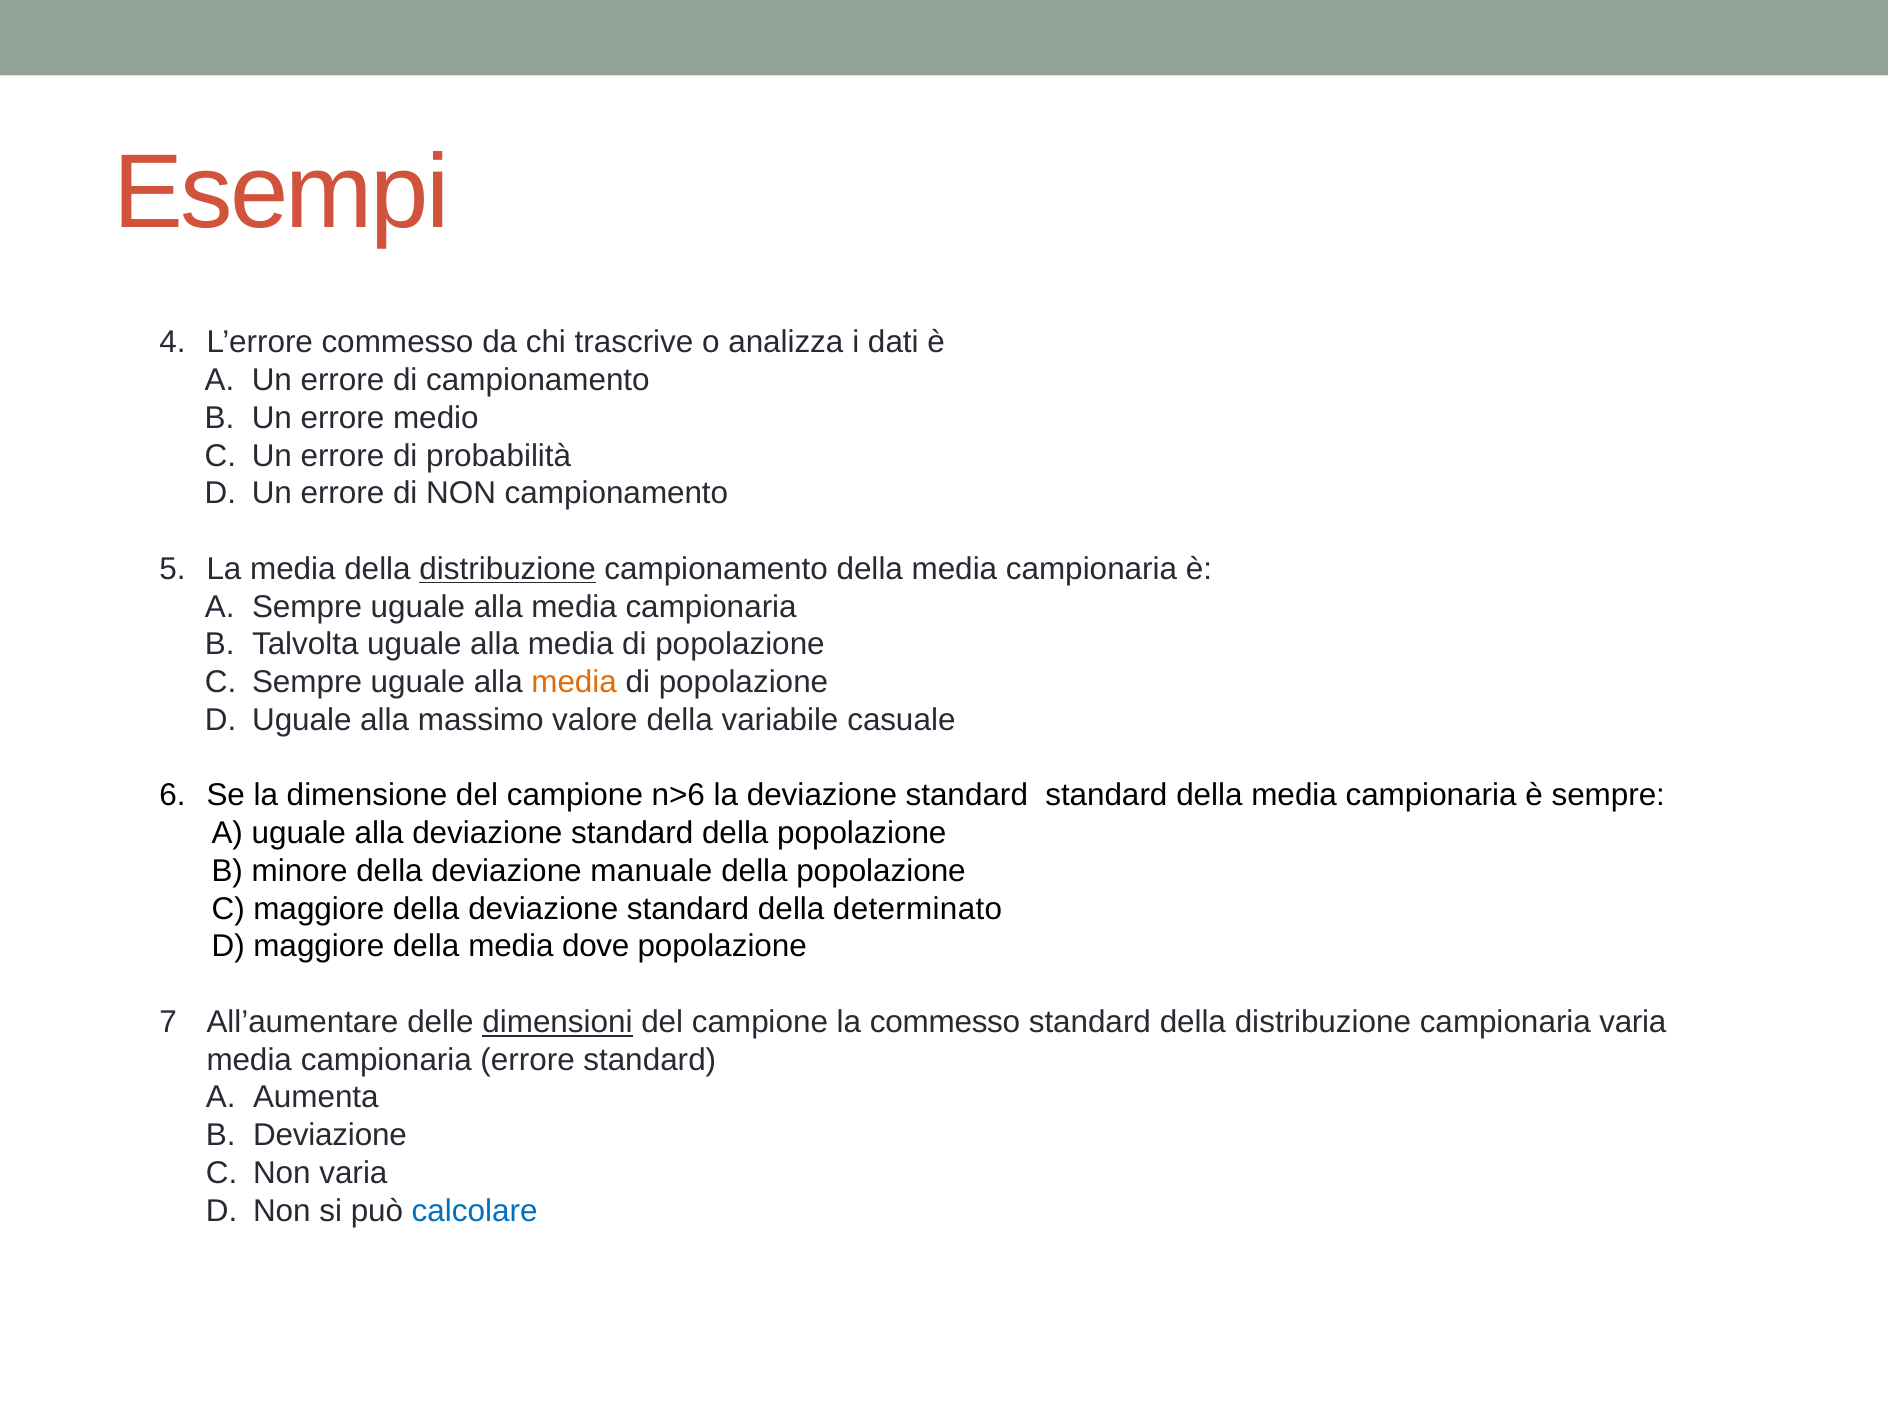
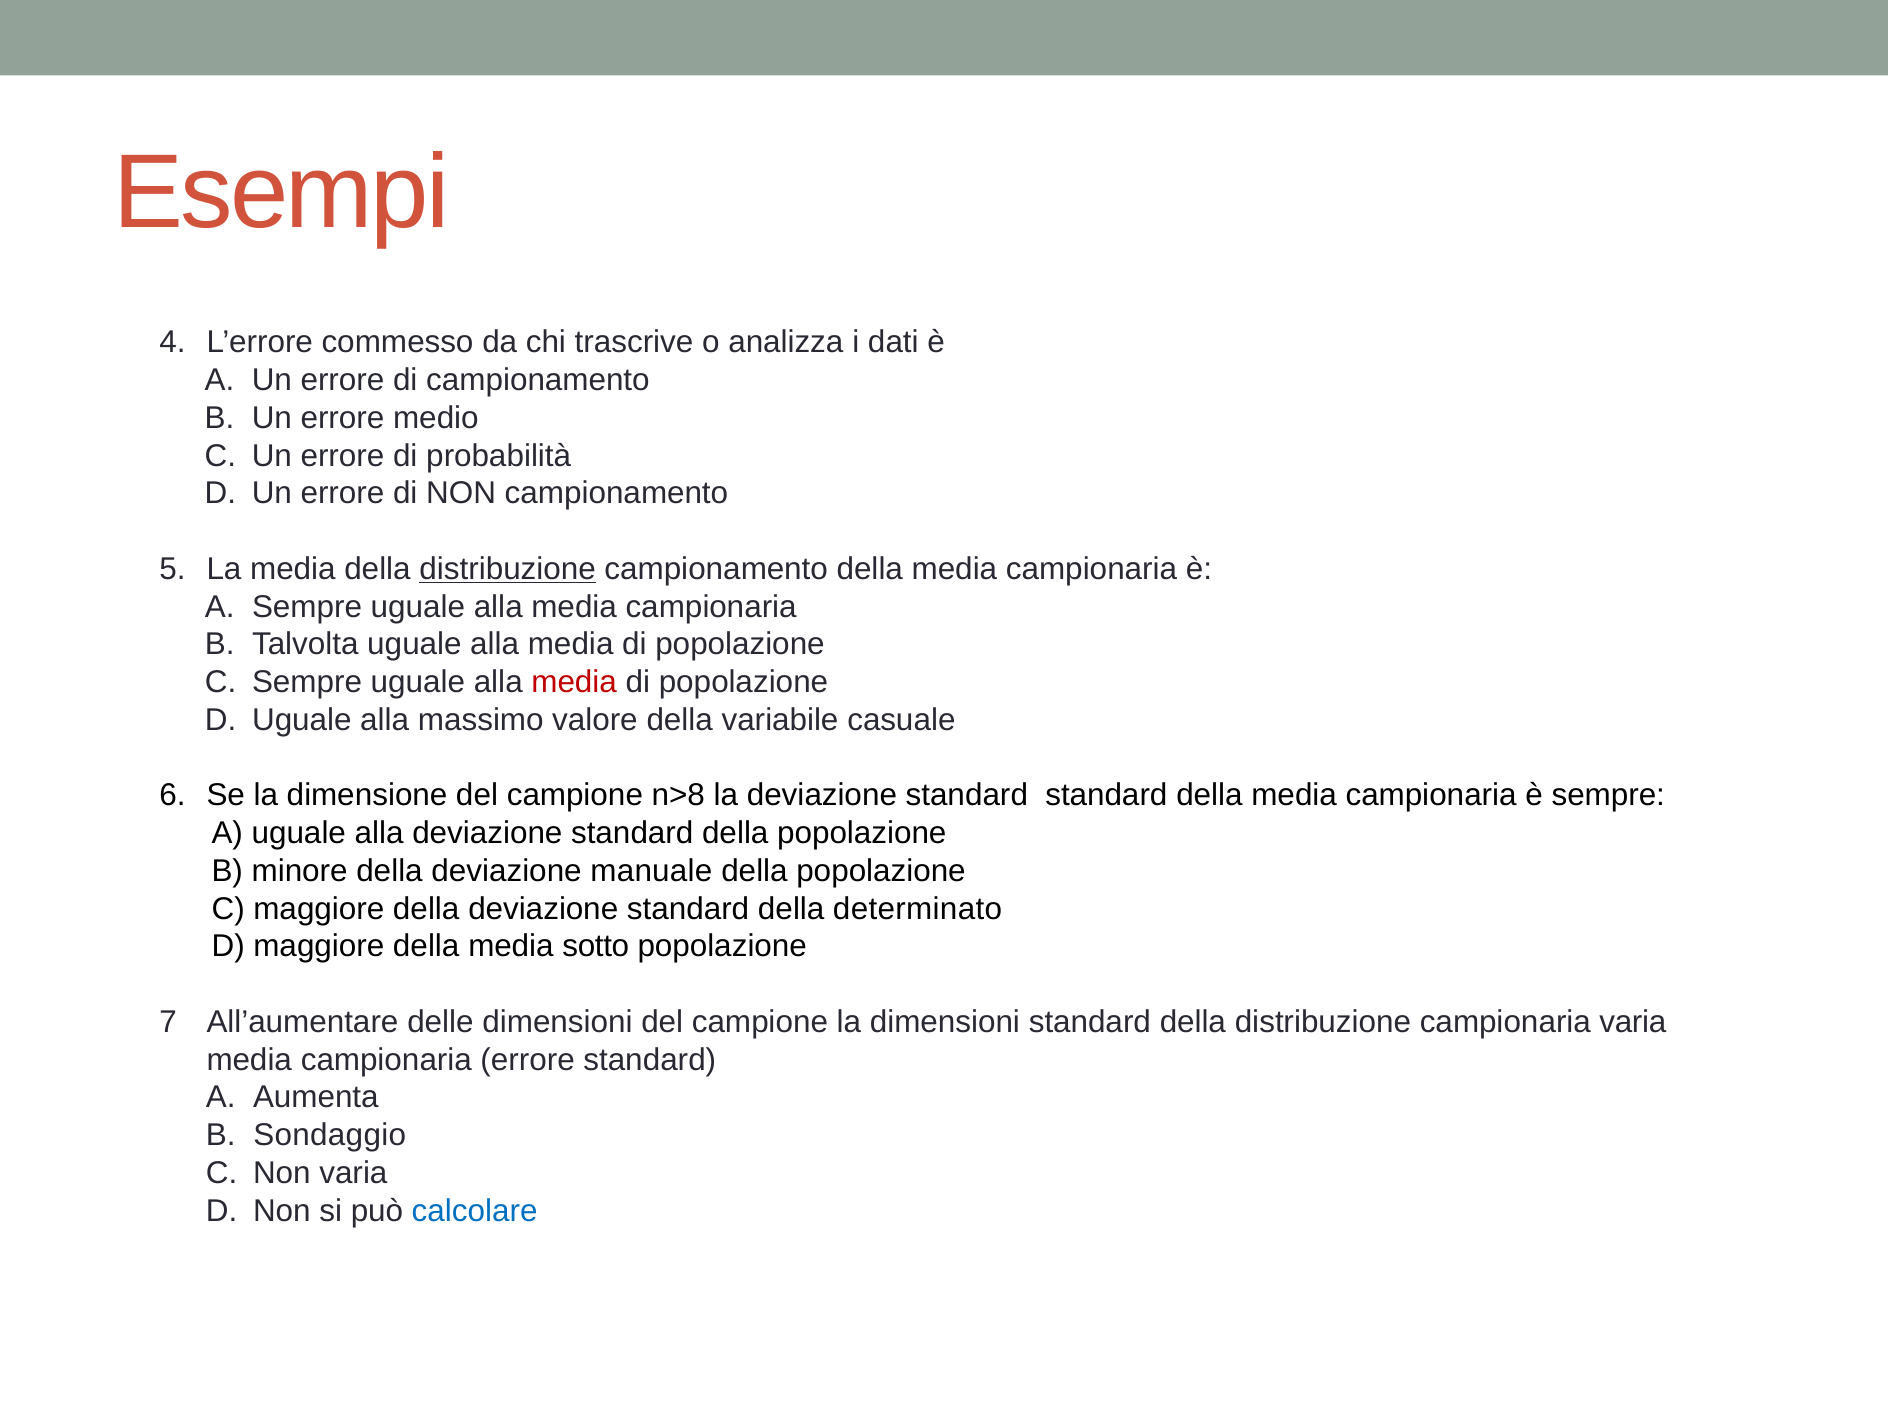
media at (574, 682) colour: orange -> red
n>6: n>6 -> n>8
dove: dove -> sotto
dimensioni at (557, 1022) underline: present -> none
la commesso: commesso -> dimensioni
B Deviazione: Deviazione -> Sondaggio
